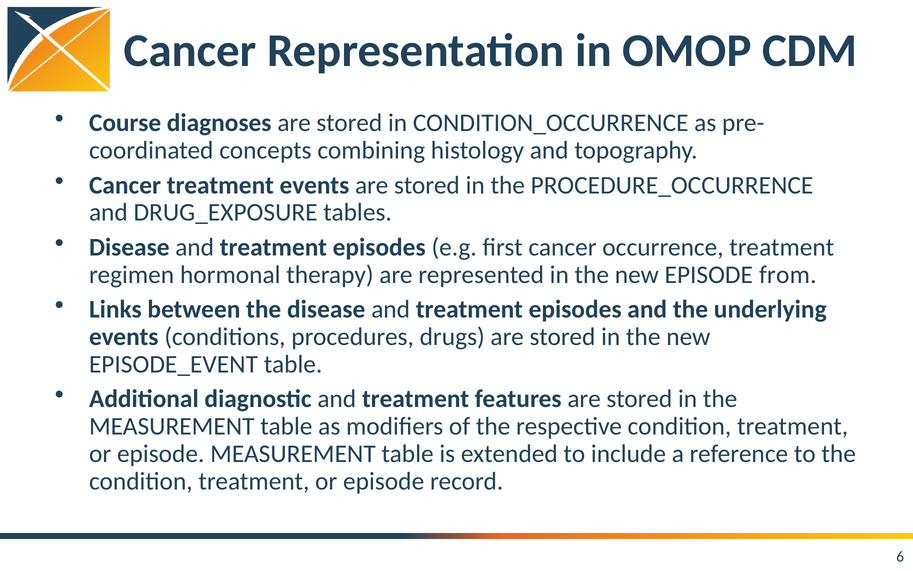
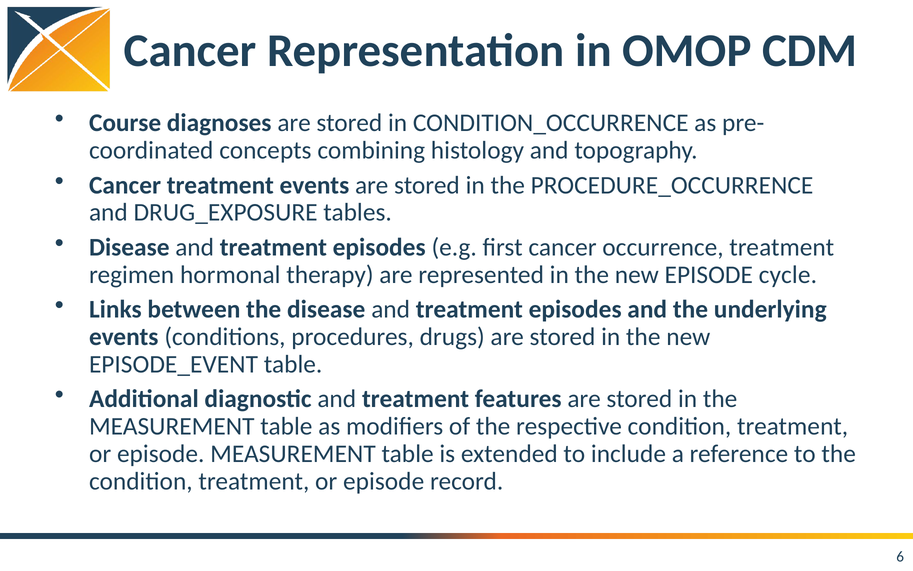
from: from -> cycle
